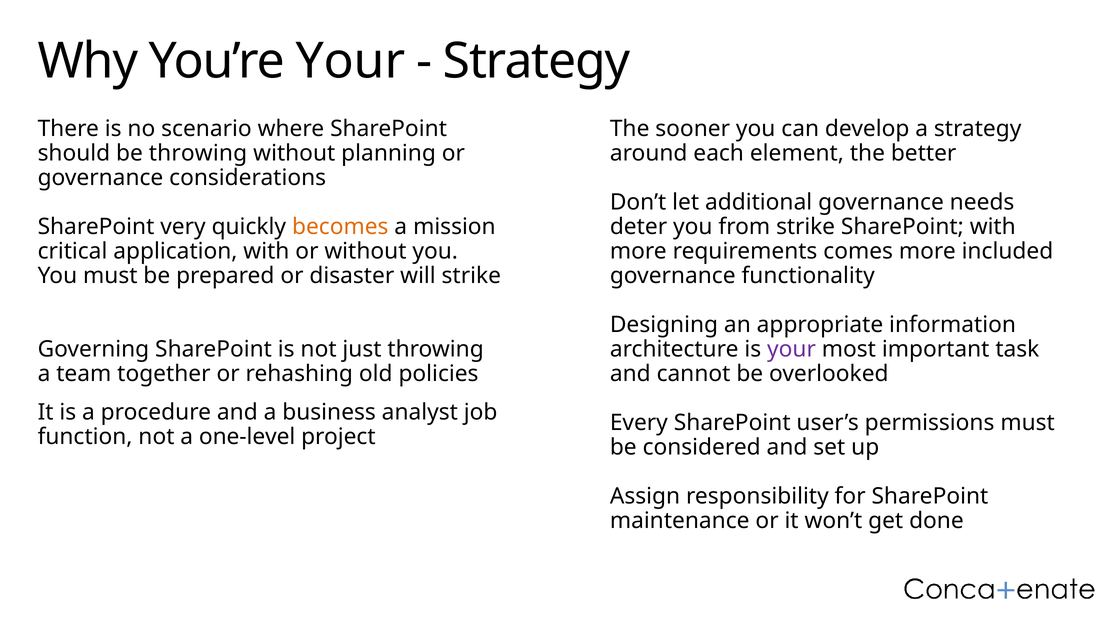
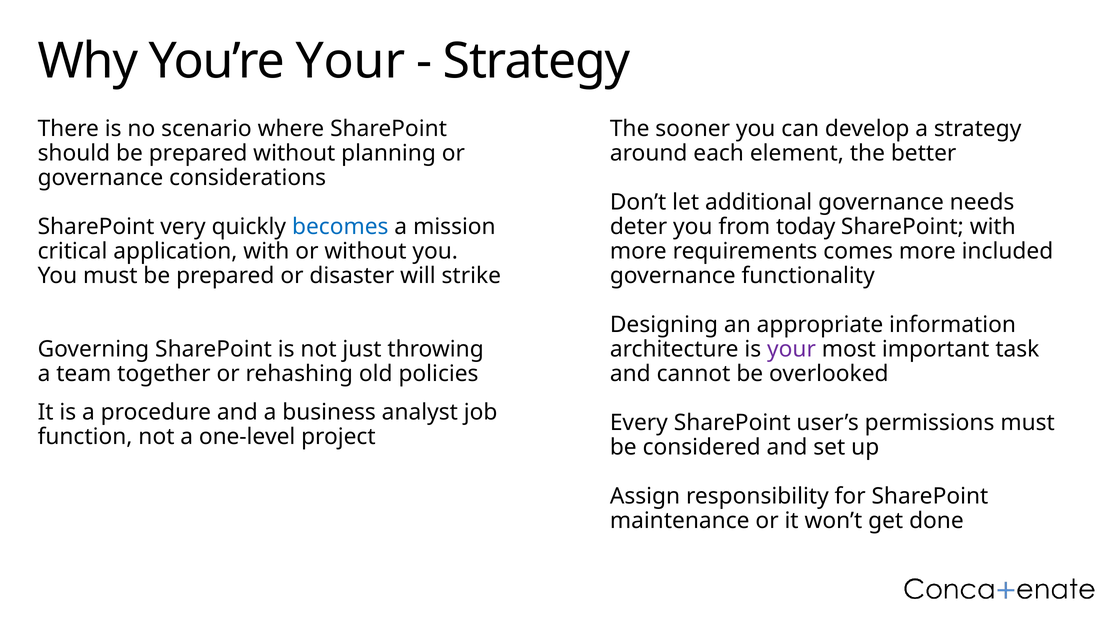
should be throwing: throwing -> prepared
becomes colour: orange -> blue
from strike: strike -> today
